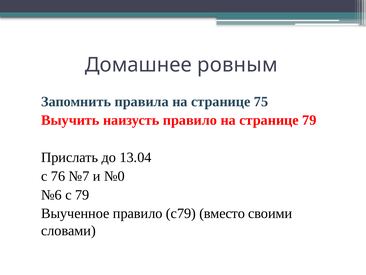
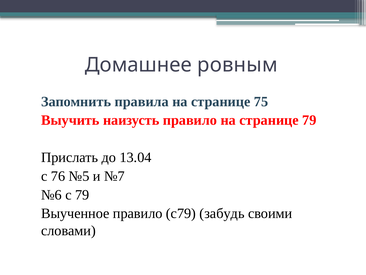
№7: №7 -> №5
№0: №0 -> №7
вместо: вместо -> забудь
